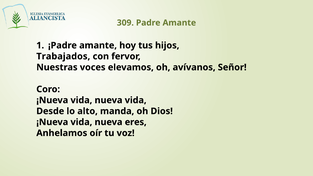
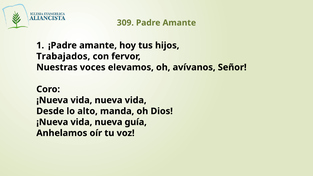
eres: eres -> guía
